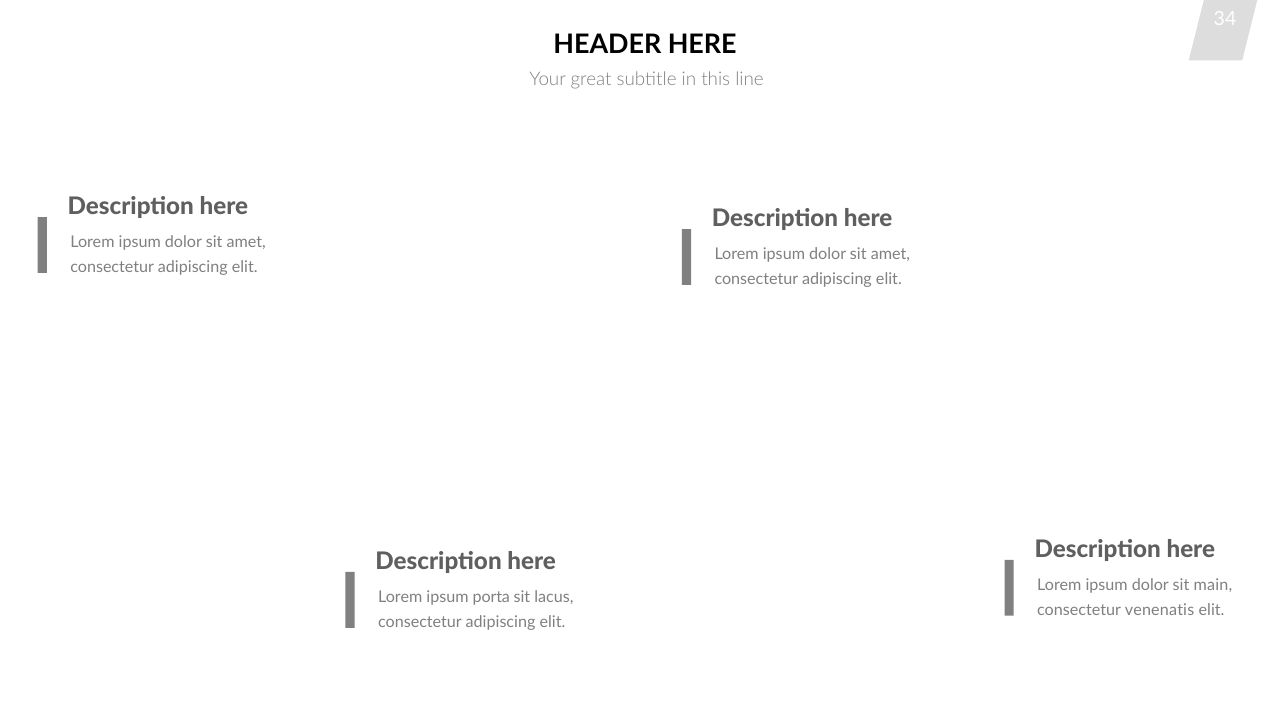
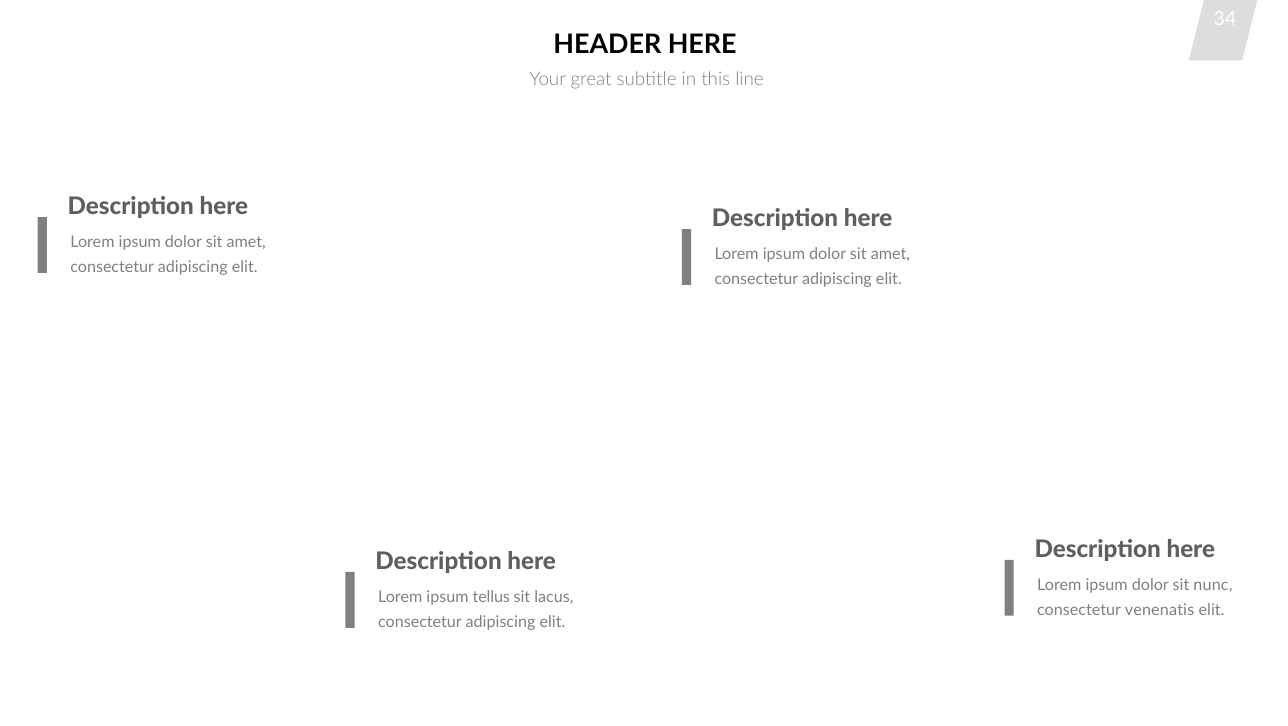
main: main -> nunc
porta: porta -> tellus
